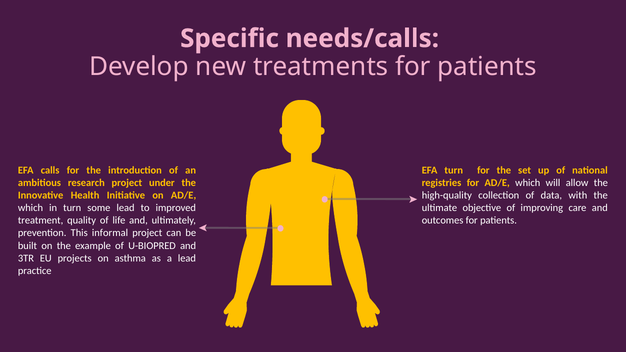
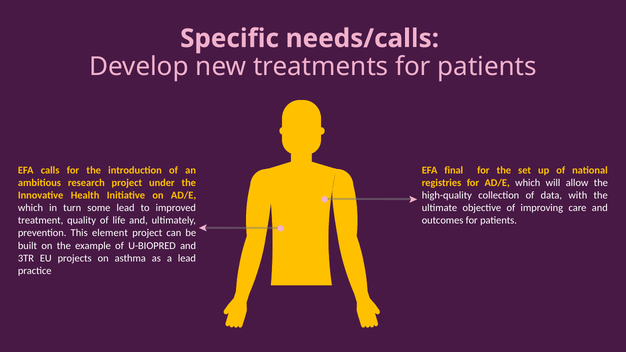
EFA turn: turn -> final
informal: informal -> element
